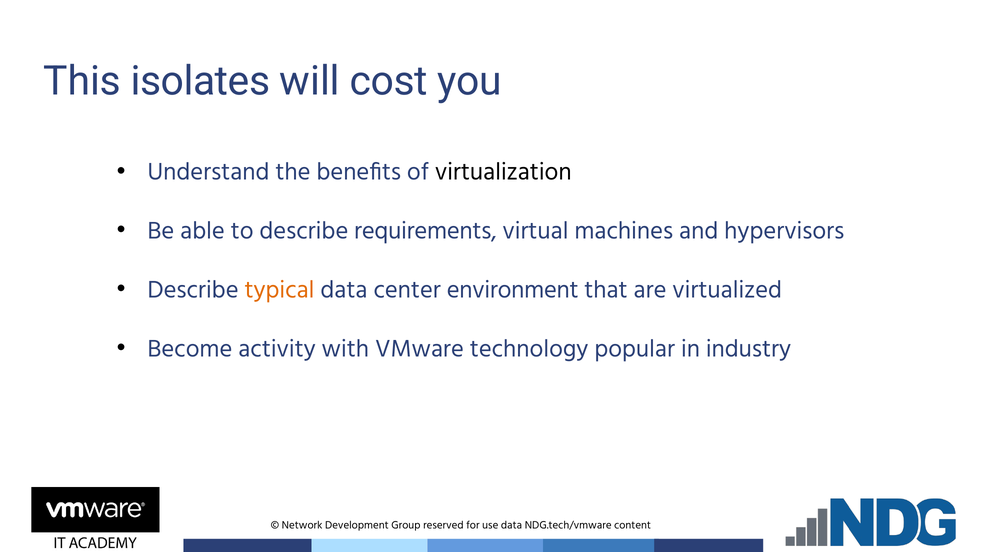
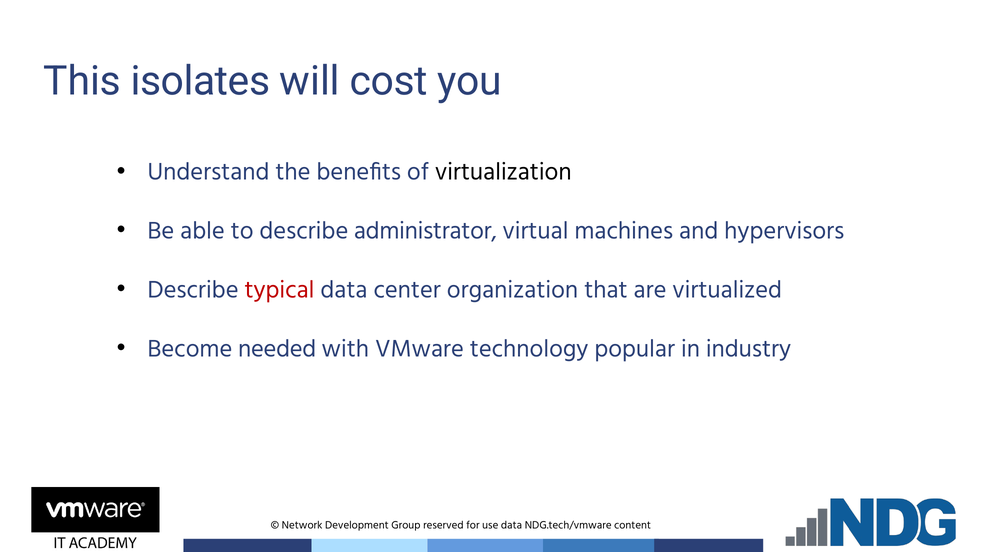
requirements: requirements -> administrator
typical colour: orange -> red
environment: environment -> organization
activity: activity -> needed
